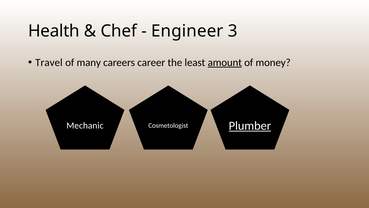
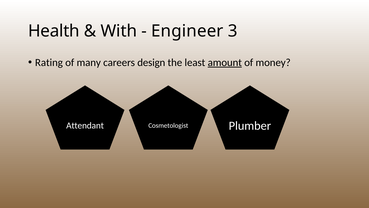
Chef: Chef -> With
Travel: Travel -> Rating
career: career -> design
Plumber underline: present -> none
Mechanic: Mechanic -> Attendant
